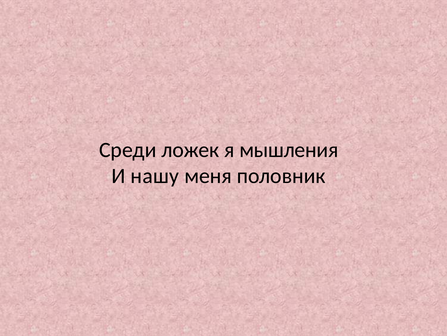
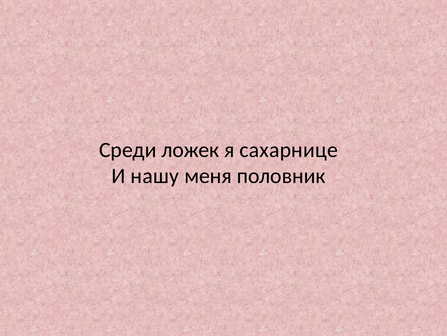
мышления: мышления -> сахарнице
